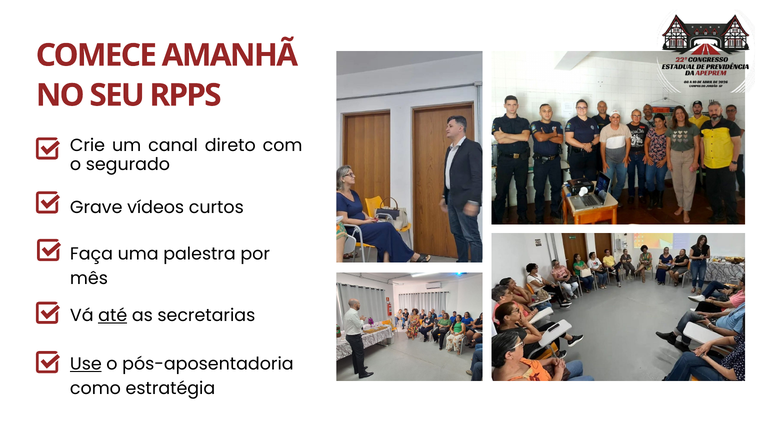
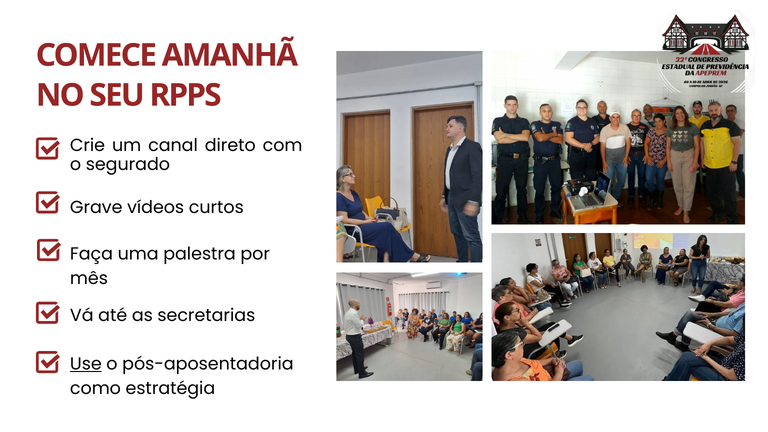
até underline: present -> none
